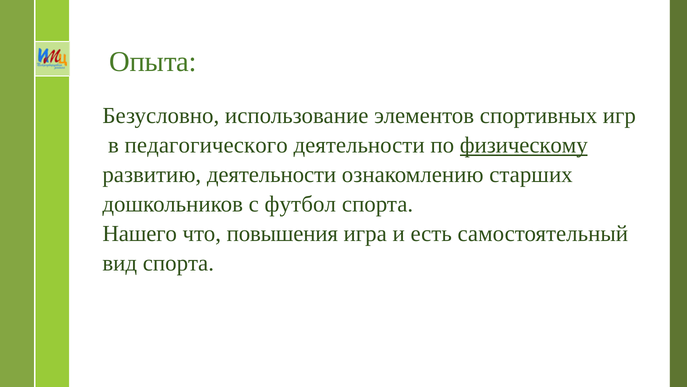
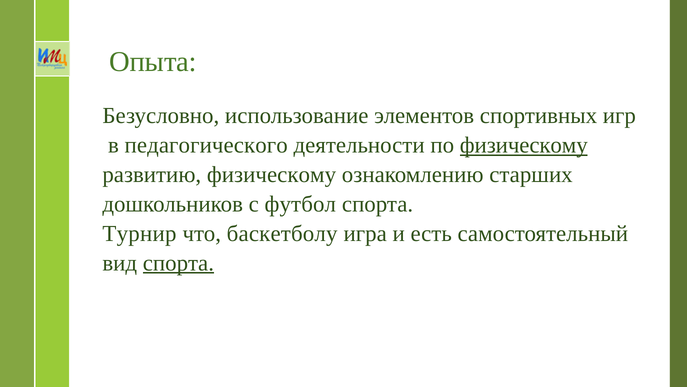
развитию деятельности: деятельности -> физическому
Нашего: Нашего -> Турнир
повышения: повышения -> баскетболу
спорта at (178, 263) underline: none -> present
